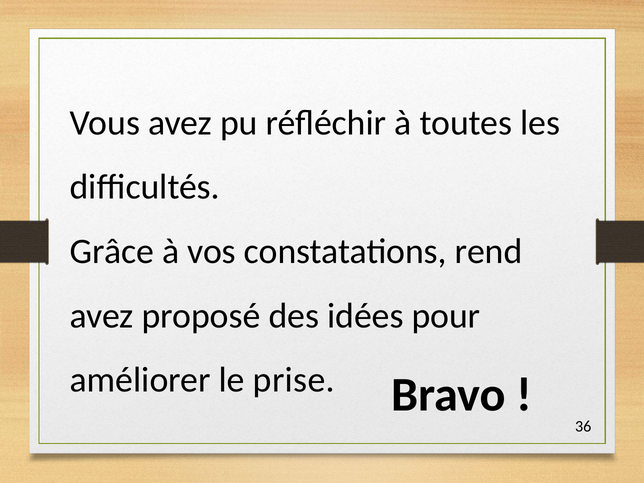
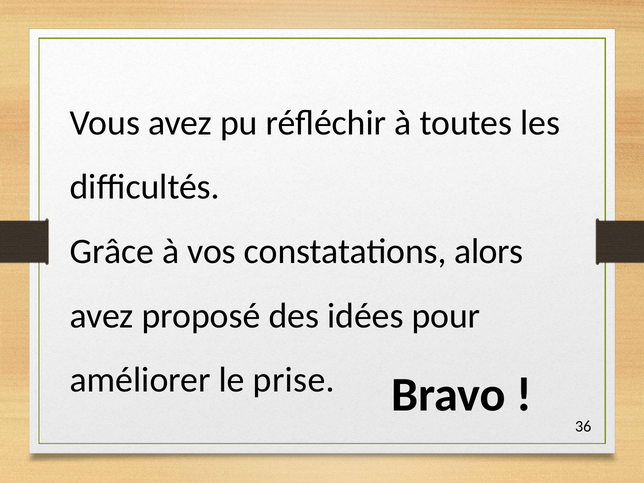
rend: rend -> alors
